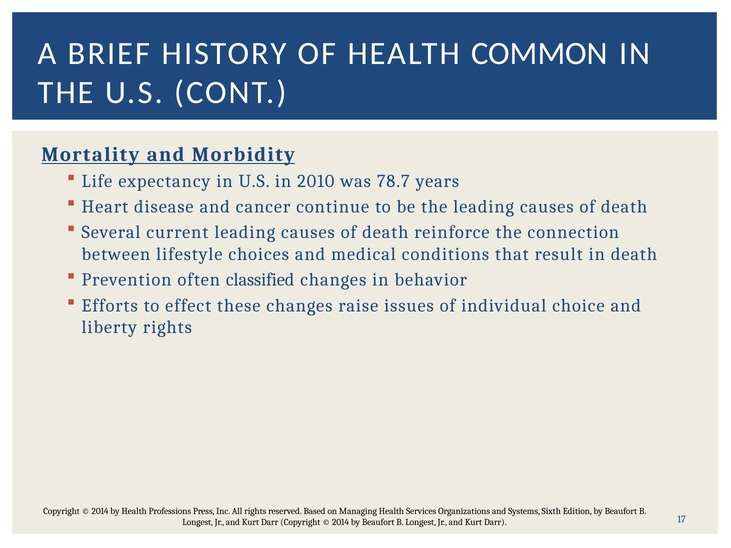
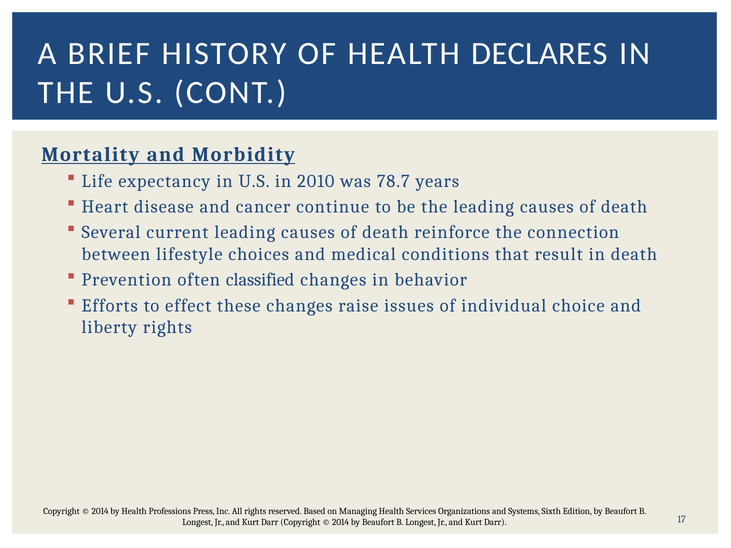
COMMON: COMMON -> DECLARES
